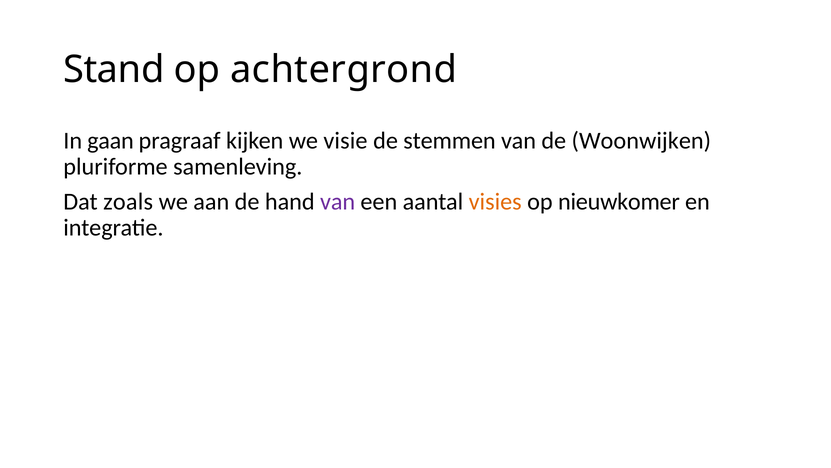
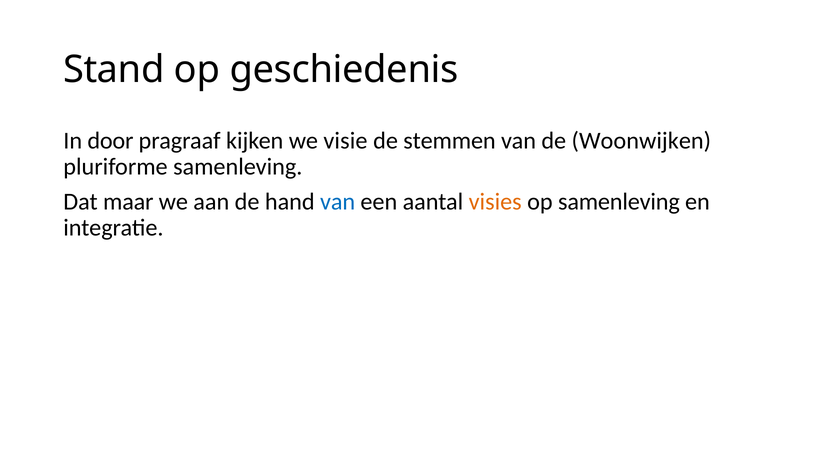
achtergrond: achtergrond -> geschiedenis
gaan: gaan -> door
zoals: zoals -> maar
van at (338, 202) colour: purple -> blue
op nieuwkomer: nieuwkomer -> samenleving
